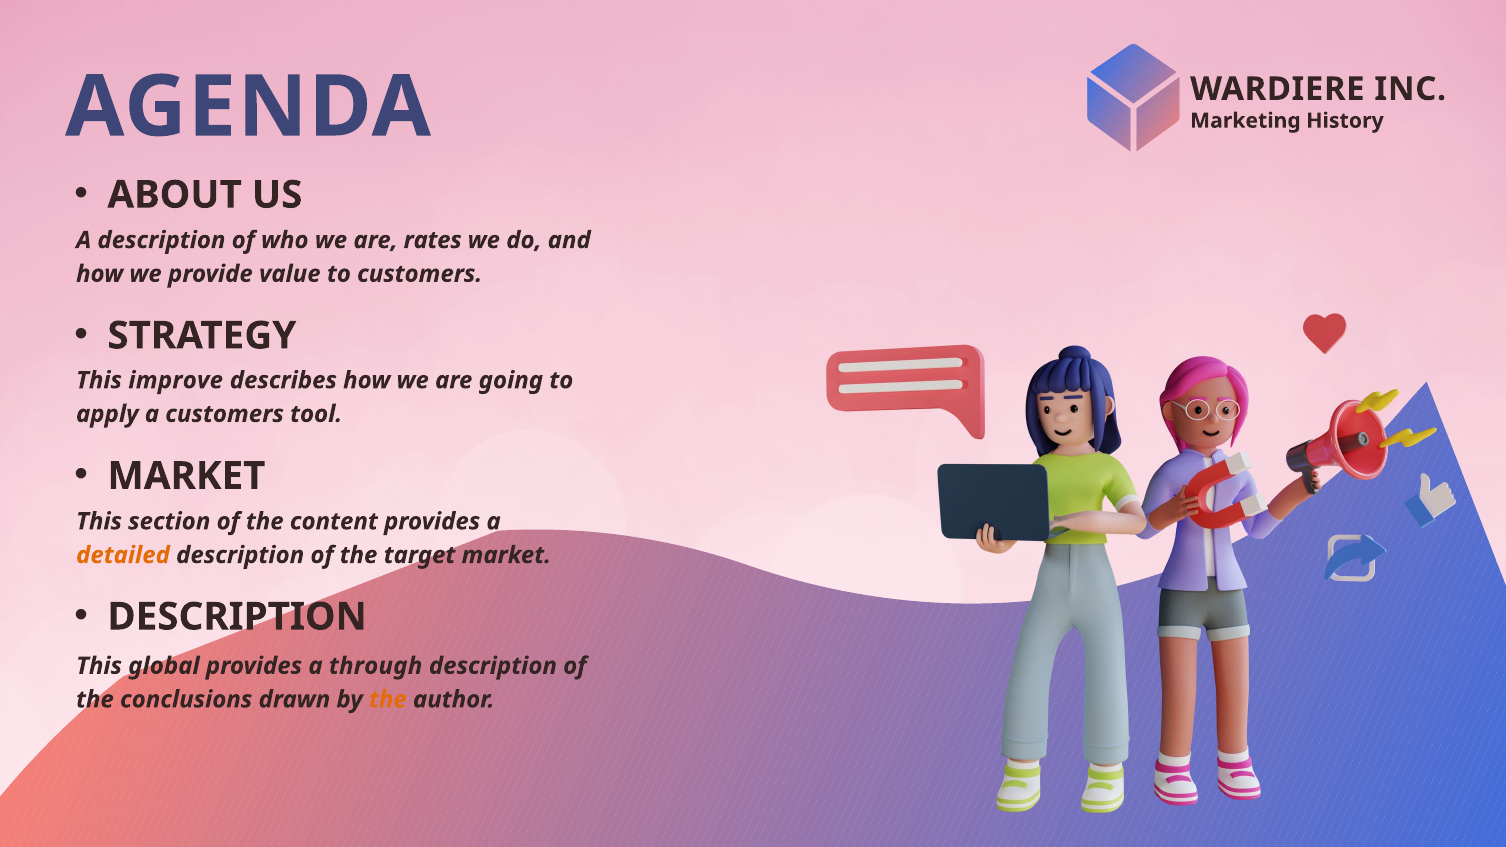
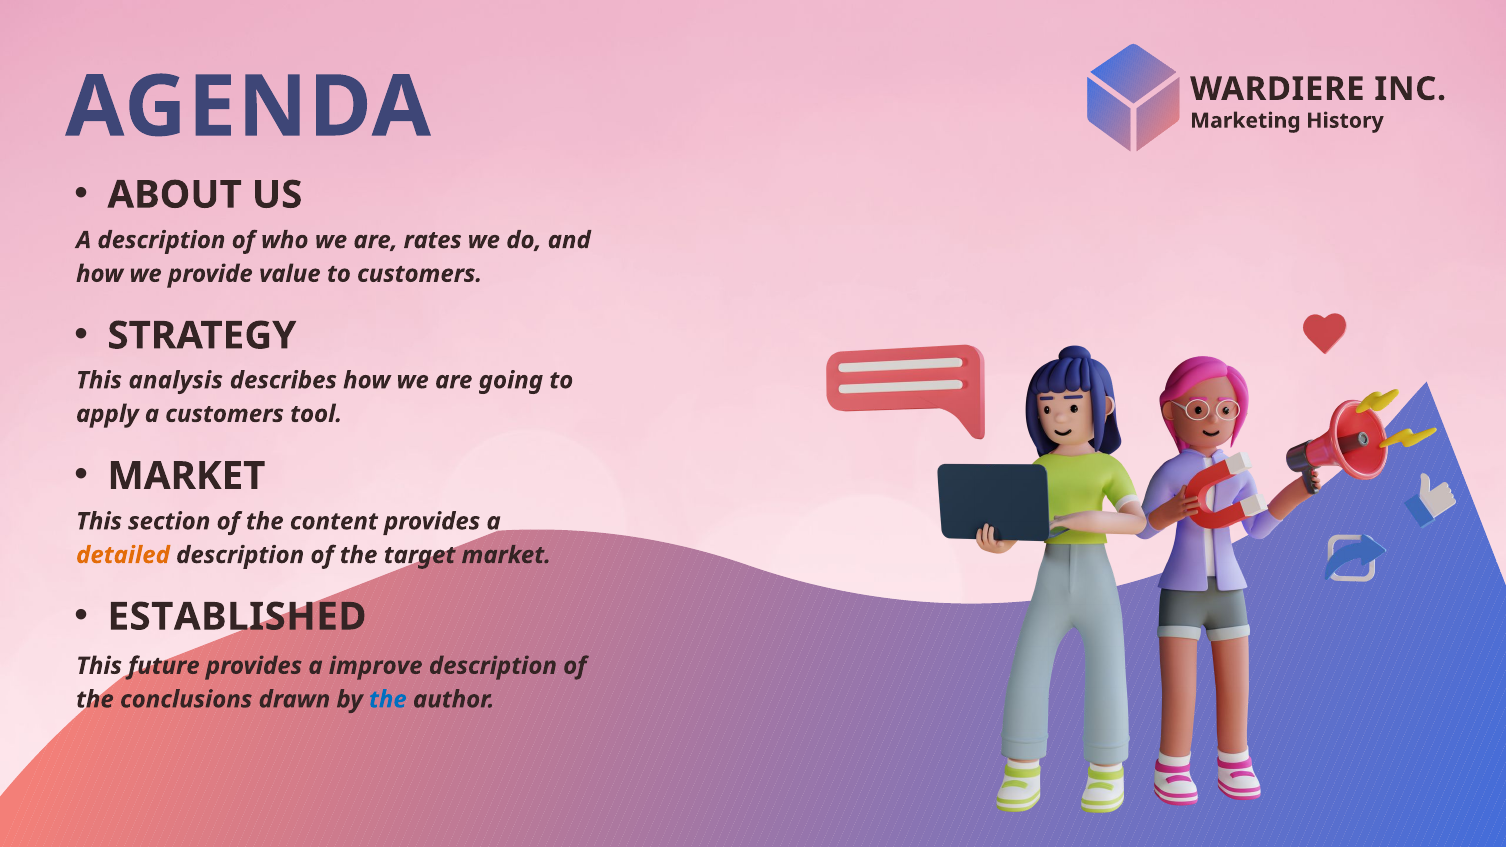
improve: improve -> analysis
DESCRIPTION at (237, 617): DESCRIPTION -> ESTABLISHED
global: global -> future
through: through -> improve
the at (388, 700) colour: orange -> blue
